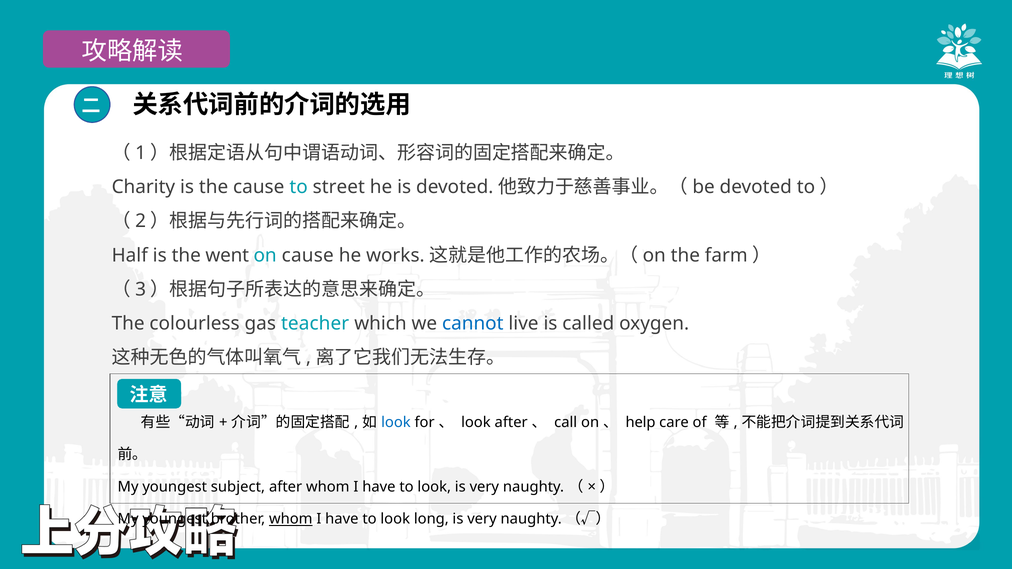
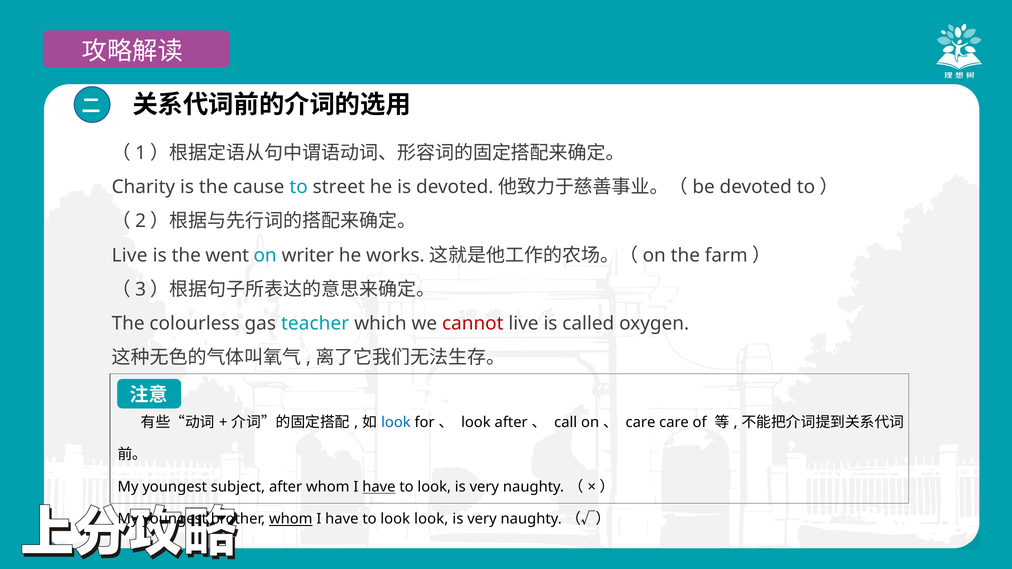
Half at (130, 255): Half -> Live
on cause: cause -> writer
cannot colour: blue -> red
help at (641, 423): help -> care
have at (379, 487) underline: none -> present
look long: long -> look
